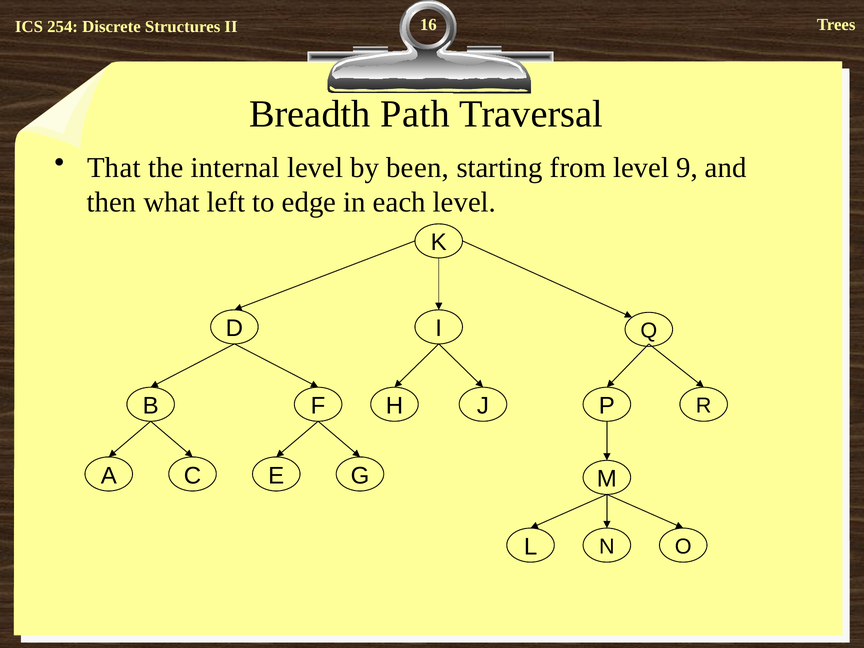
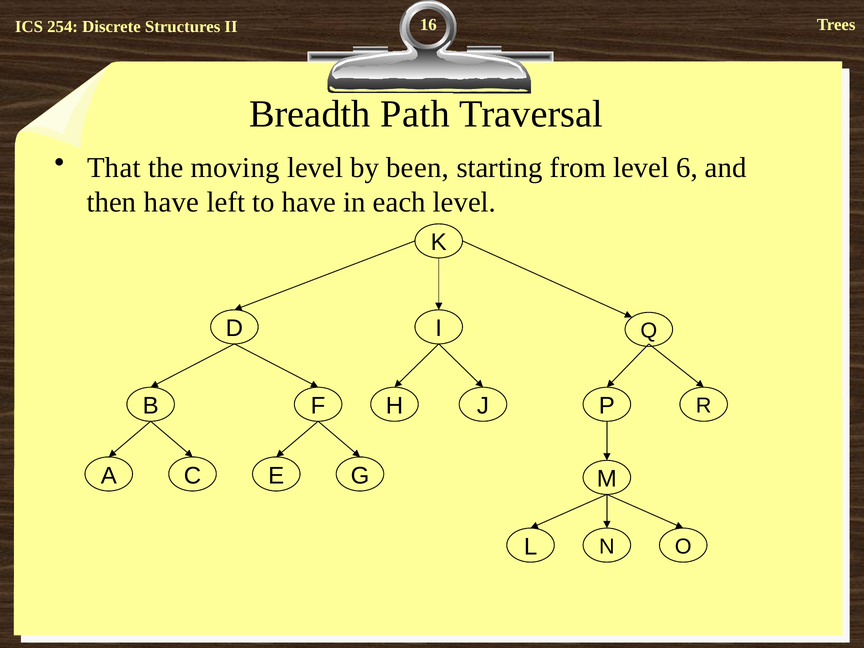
internal: internal -> moving
9: 9 -> 6
then what: what -> have
to edge: edge -> have
